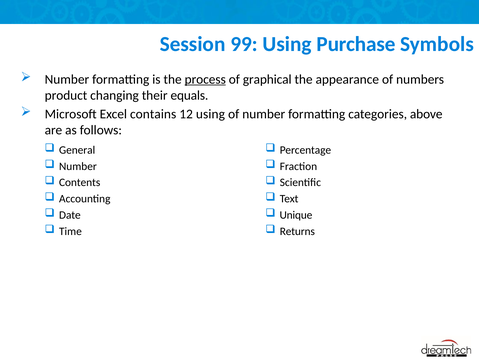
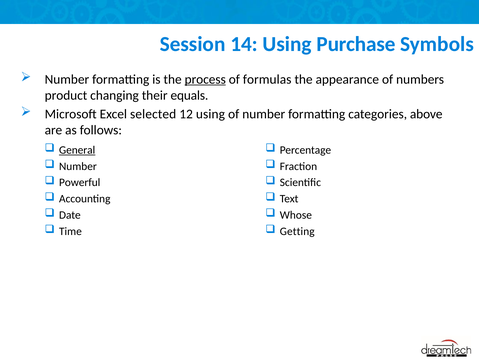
99: 99 -> 14
graphical: graphical -> formulas
contains: contains -> selected
General underline: none -> present
Contents: Contents -> Powerful
Unique: Unique -> Whose
Returns: Returns -> Getting
